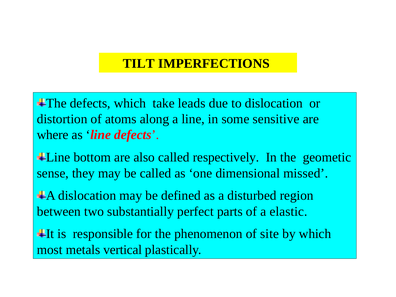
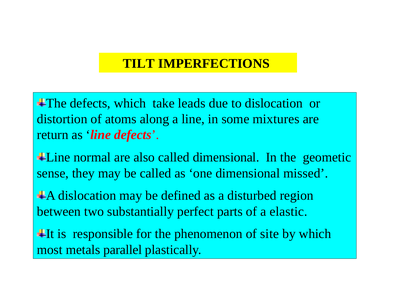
sensitive: sensitive -> mixtures
where: where -> return
bottom: bottom -> normal
called respectively: respectively -> dimensional
vertical: vertical -> parallel
